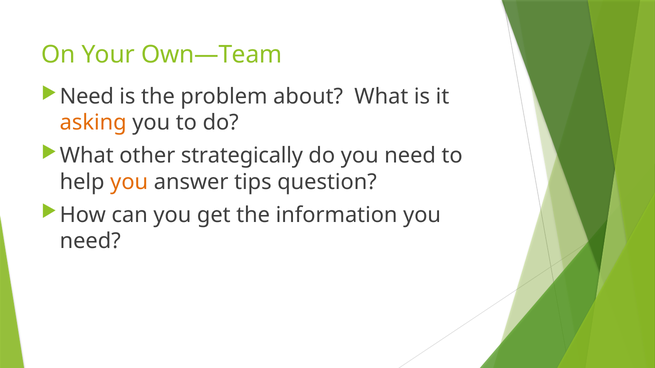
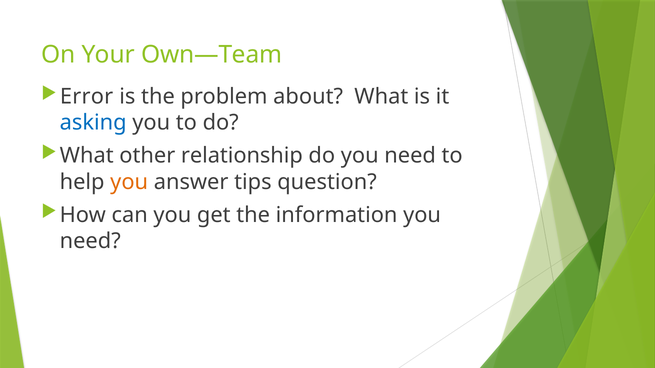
Need at (87, 97): Need -> Error
asking colour: orange -> blue
strategically: strategically -> relationship
